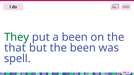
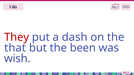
They colour: green -> red
a been: been -> dash
spell: spell -> wish
